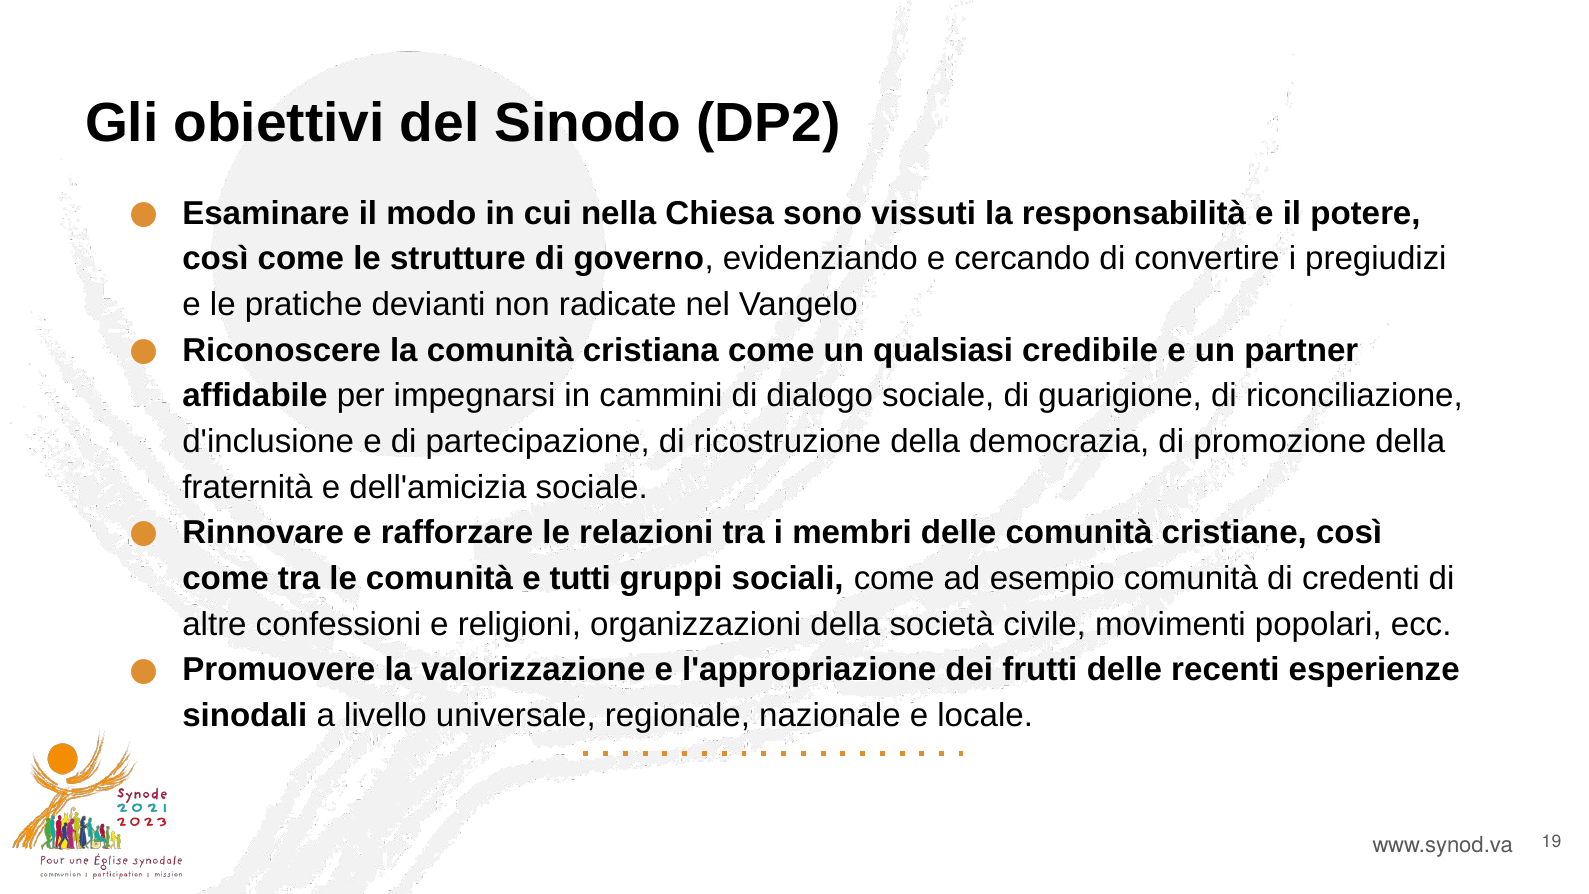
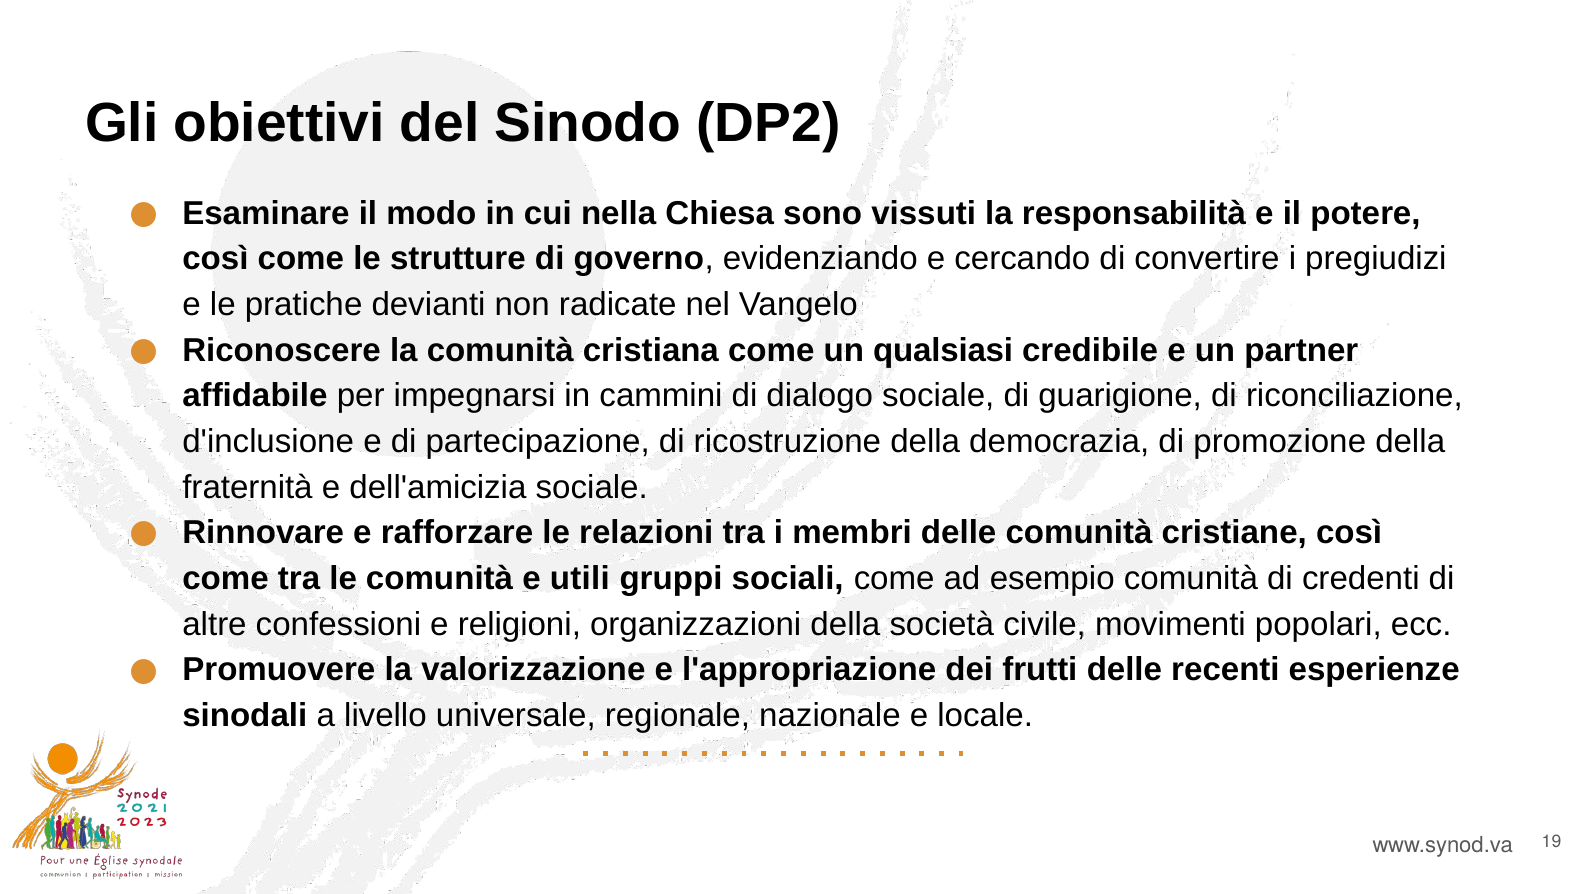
tutti: tutti -> utili
